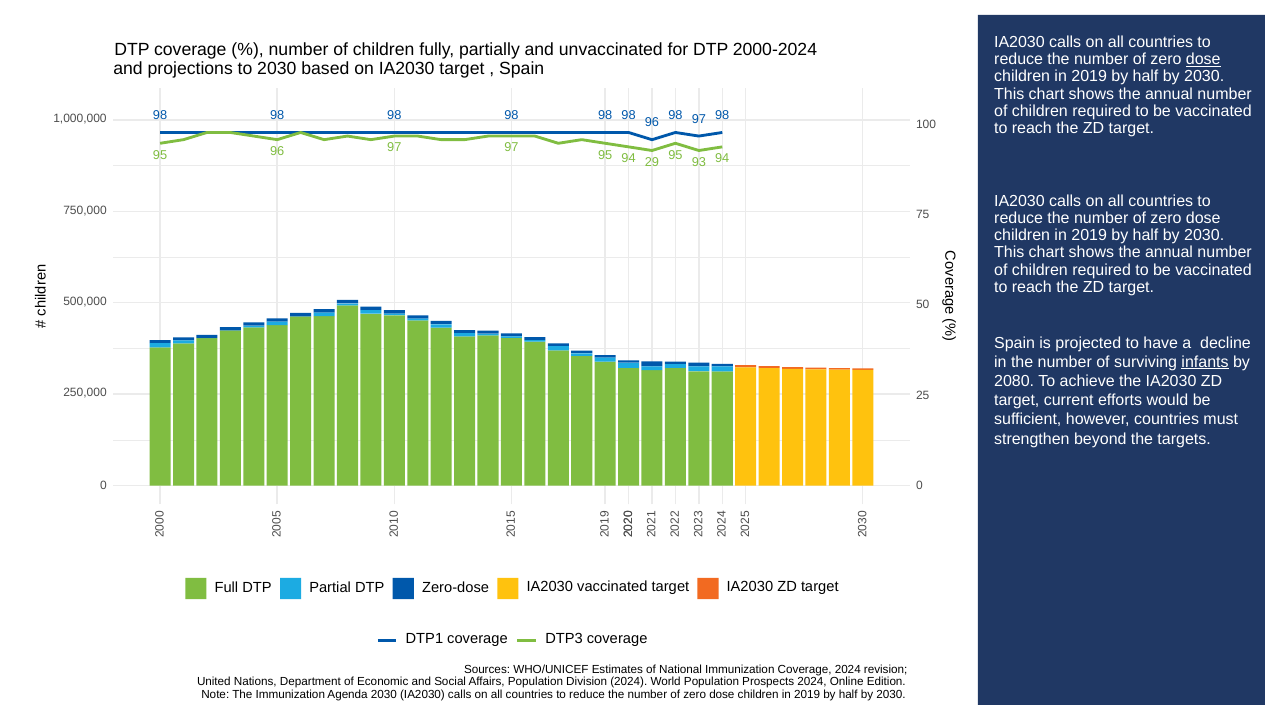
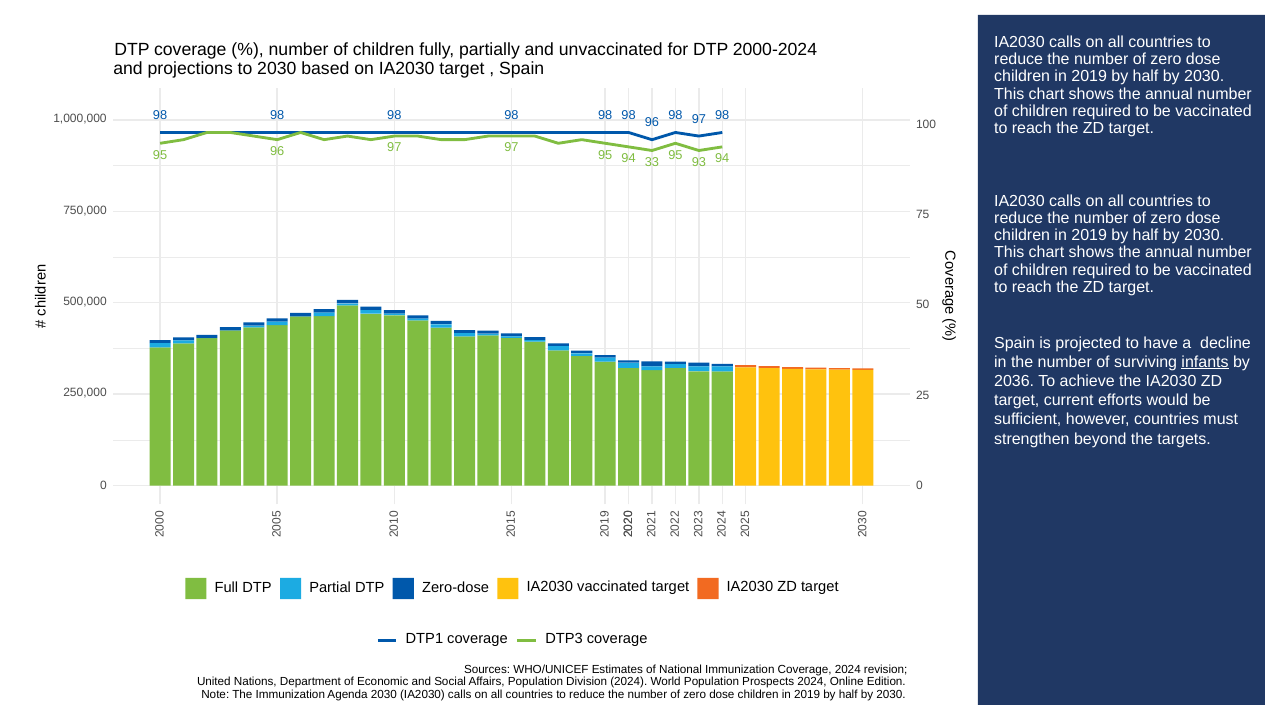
dose at (1203, 59) underline: present -> none
29: 29 -> 33
2080: 2080 -> 2036
